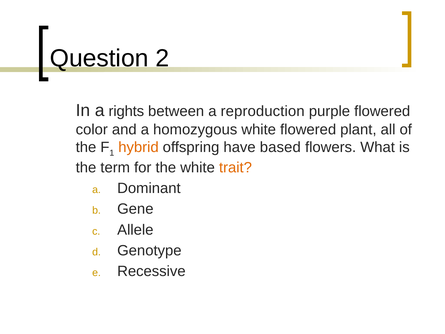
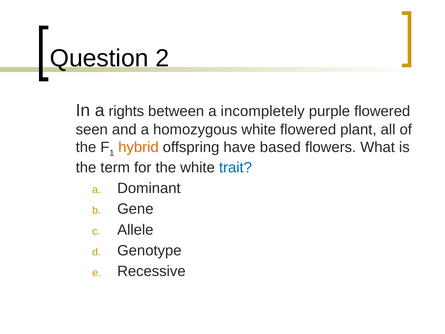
reproduction: reproduction -> incompletely
color: color -> seen
trait colour: orange -> blue
